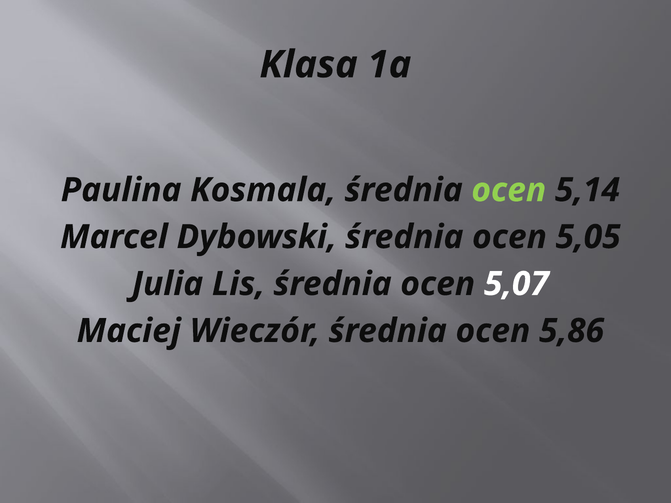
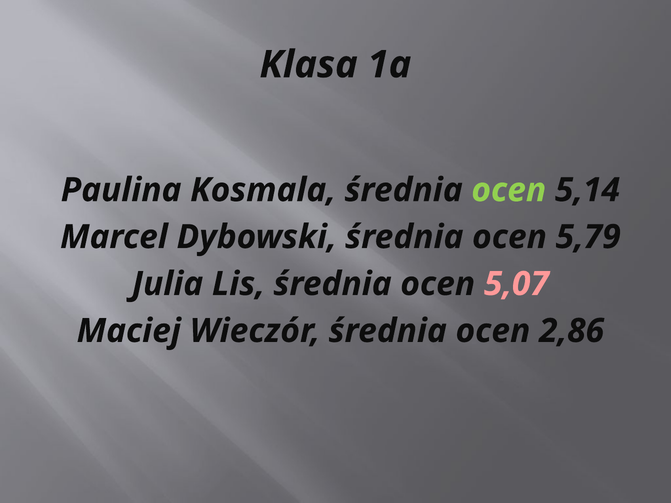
5,05: 5,05 -> 5,79
5,07 colour: white -> pink
5,86: 5,86 -> 2,86
